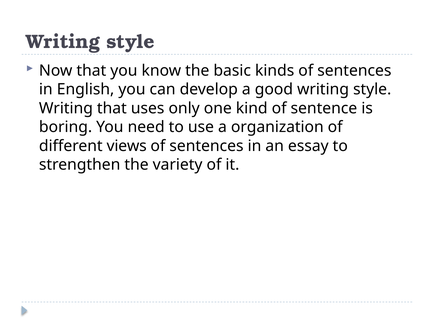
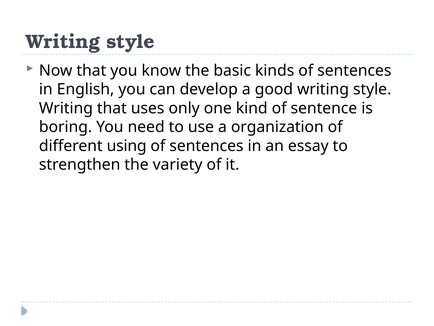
views: views -> using
